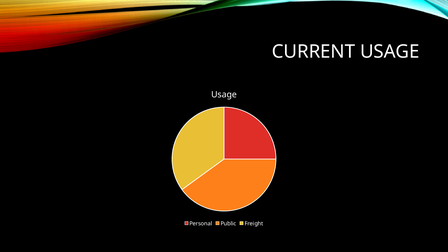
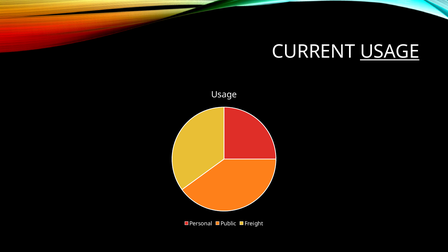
USAGE at (390, 52) underline: none -> present
